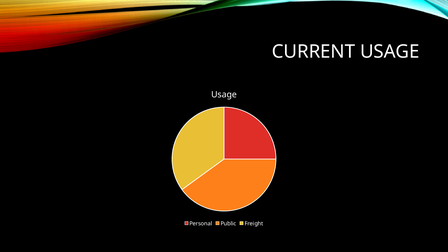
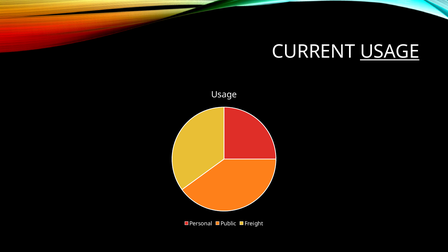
USAGE at (390, 52) underline: none -> present
